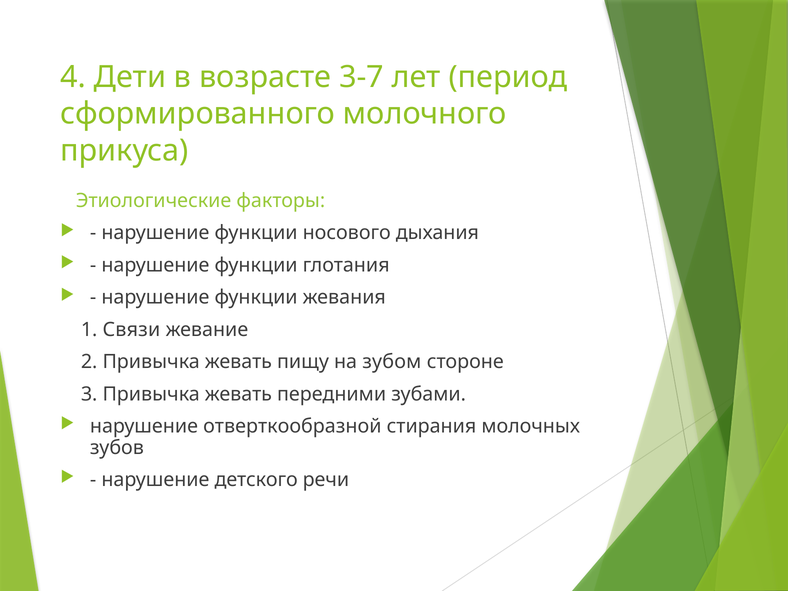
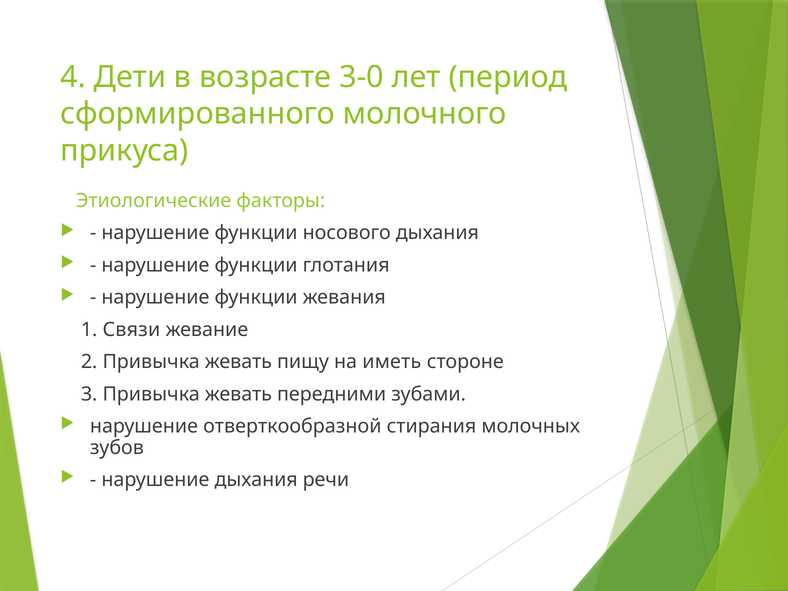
3-7: 3-7 -> 3-0
зубом: зубом -> иметь
нарушение детского: детского -> дыхания
